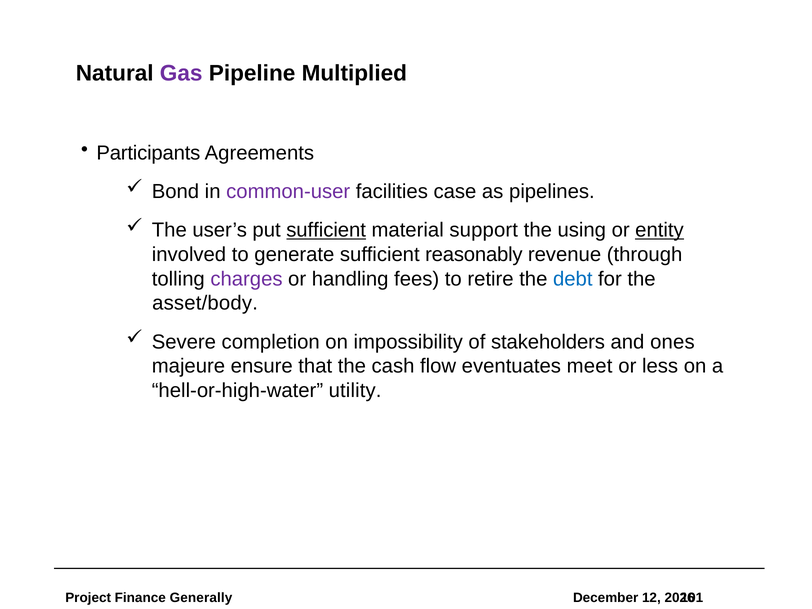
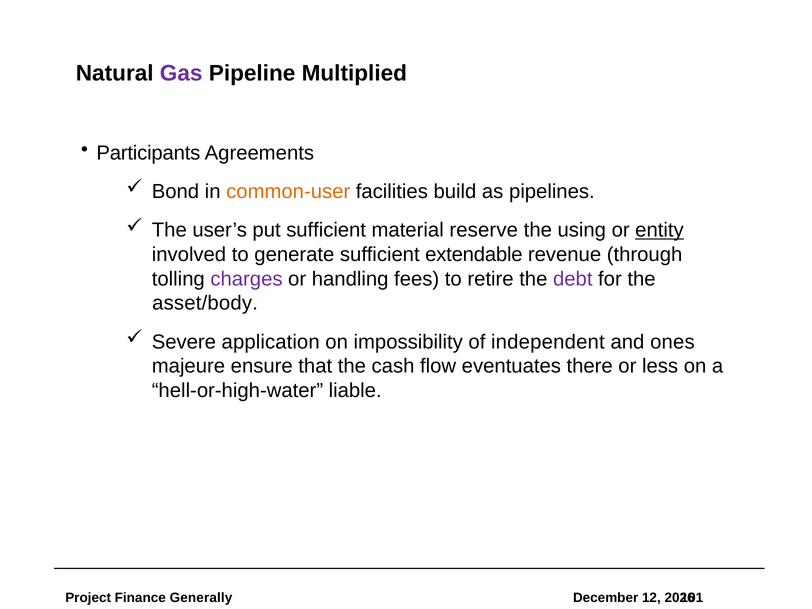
common-user colour: purple -> orange
case: case -> build
sufficient at (326, 230) underline: present -> none
support: support -> reserve
reasonably: reasonably -> extendable
debt colour: blue -> purple
completion: completion -> application
stakeholders: stakeholders -> independent
meet: meet -> there
utility: utility -> liable
